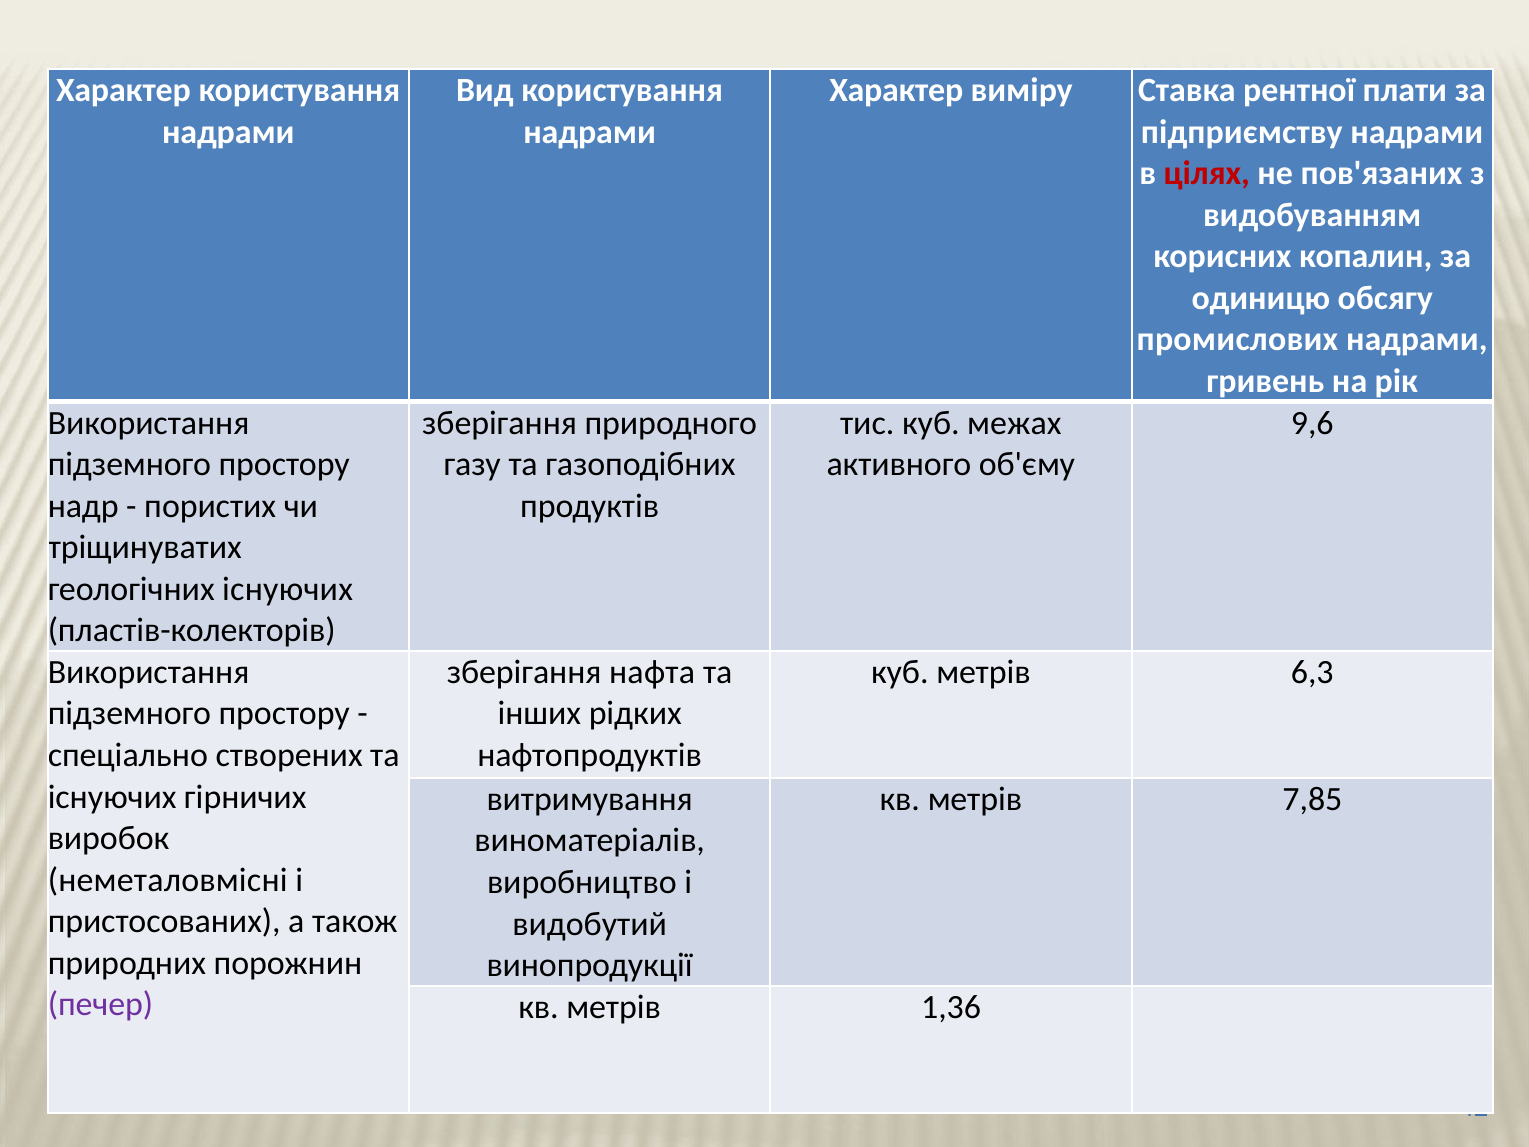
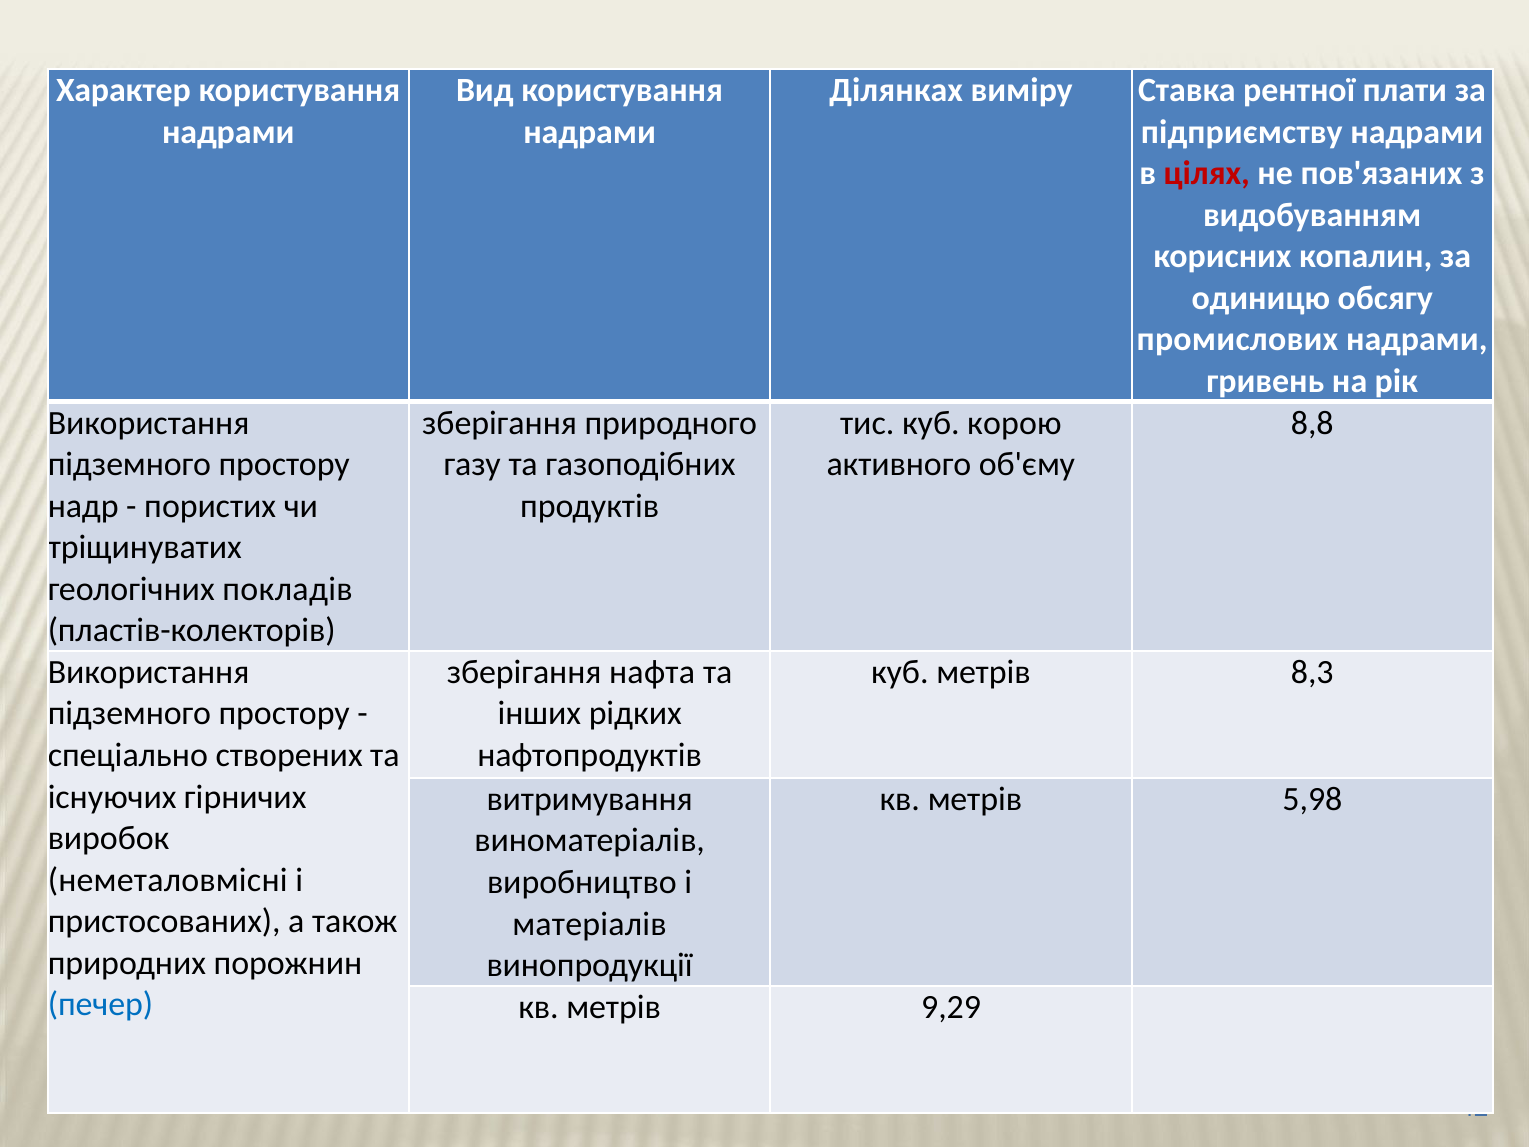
Характер at (896, 90): Характер -> Ділянках
межах: межах -> корою
9,6: 9,6 -> 8,8
геологічних існуючих: існуючих -> покладів
6,3: 6,3 -> 8,3
7,85: 7,85 -> 5,98
видобутий: видобутий -> матеріалів
печер colour: purple -> blue
1,36: 1,36 -> 9,29
